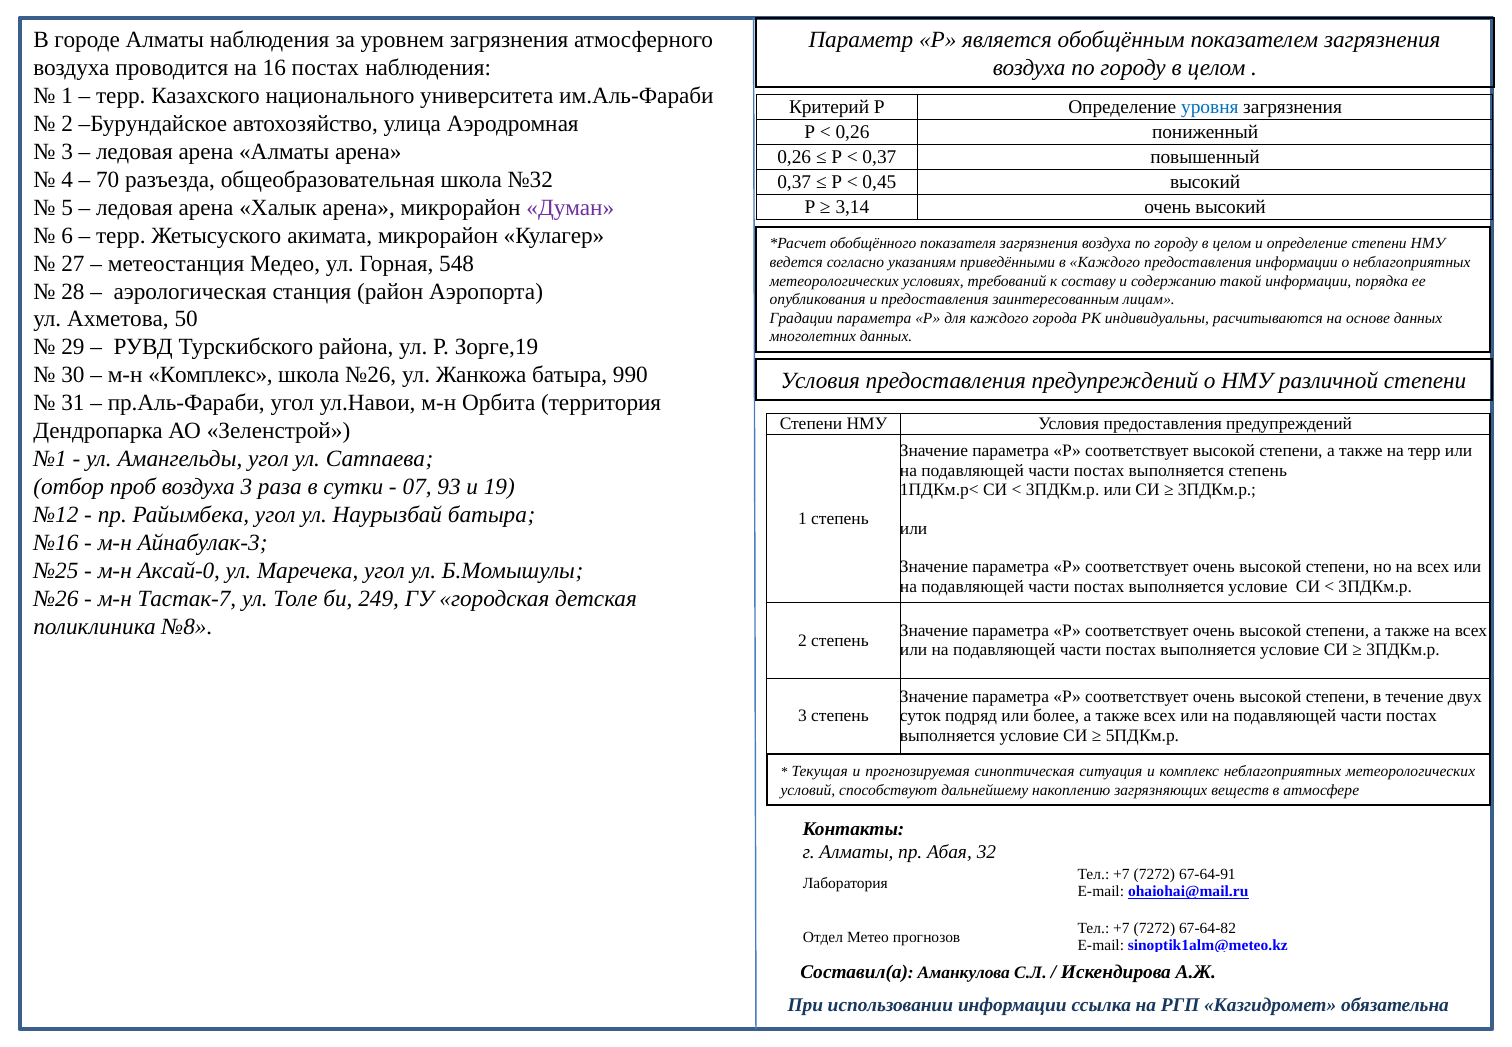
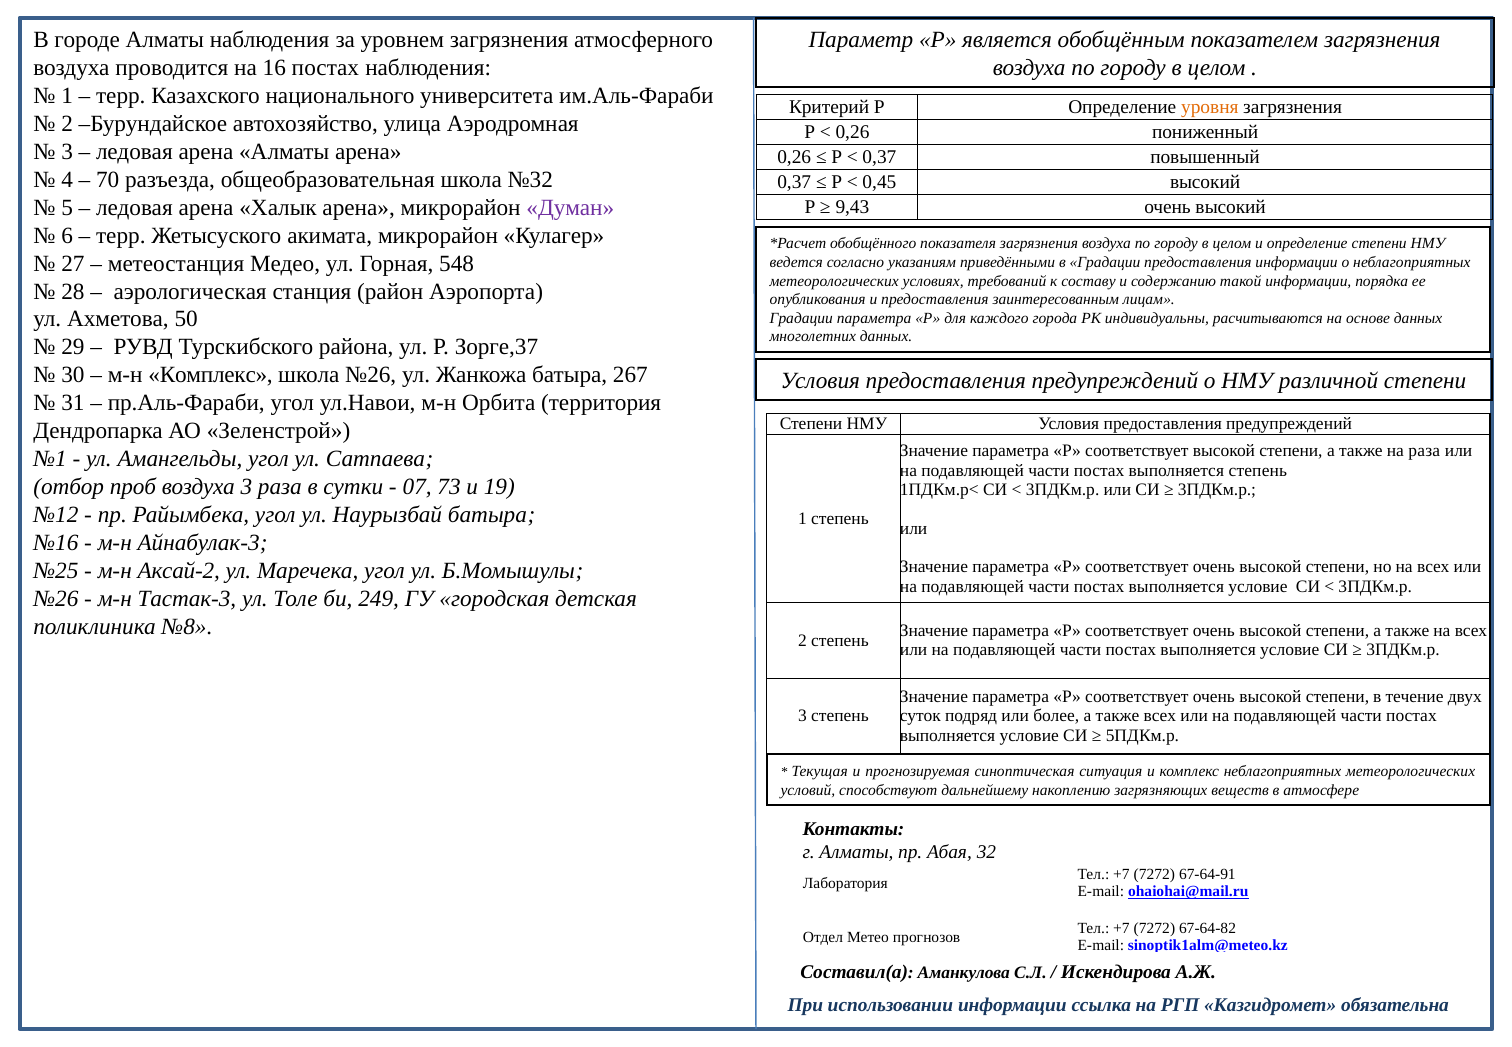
уровня colour: blue -> orange
3,14: 3,14 -> 9,43
в Каждого: Каждого -> Градации
Зорге,19: Зорге,19 -> Зорге,37
990: 990 -> 267
на терр: терр -> раза
93: 93 -> 73
Аксай-0: Аксай-0 -> Аксай-2
Тастак-7: Тастак-7 -> Тастак-3
